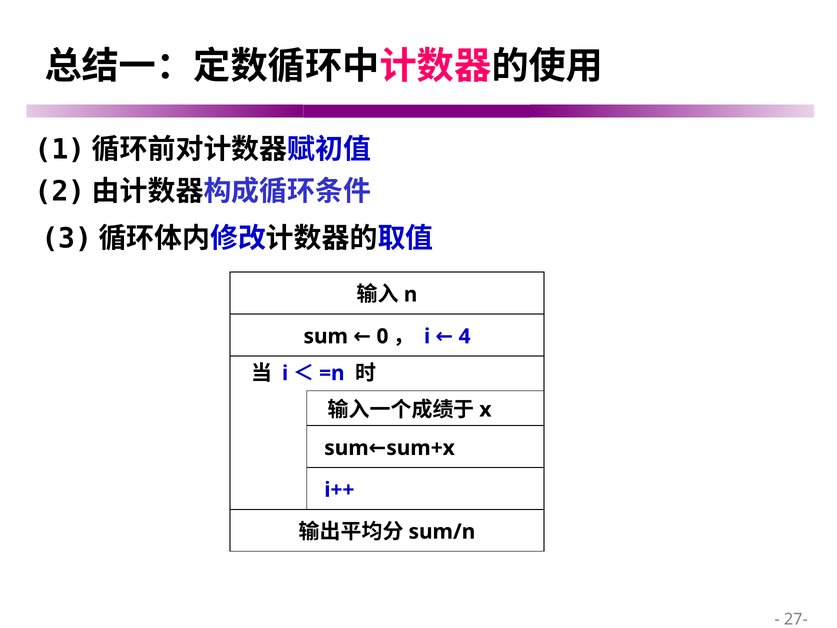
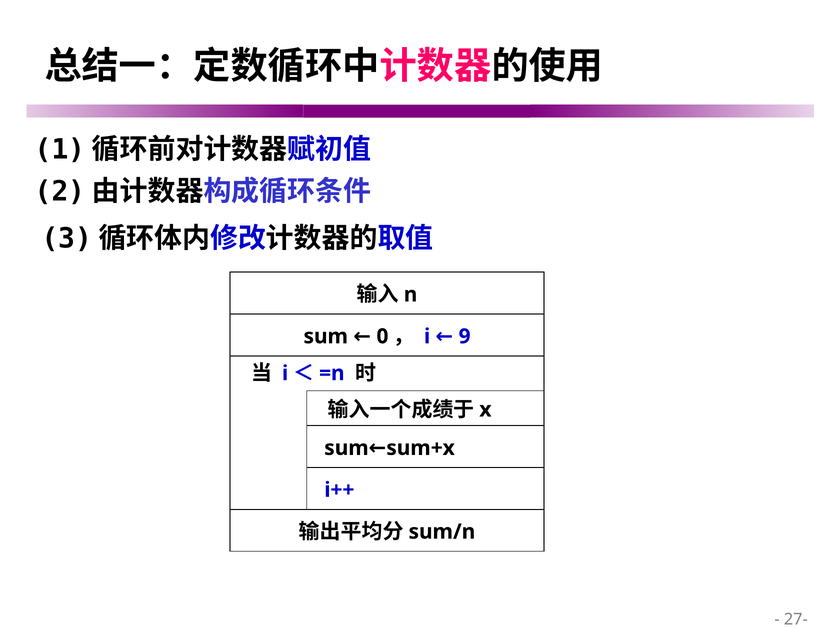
4: 4 -> 9
